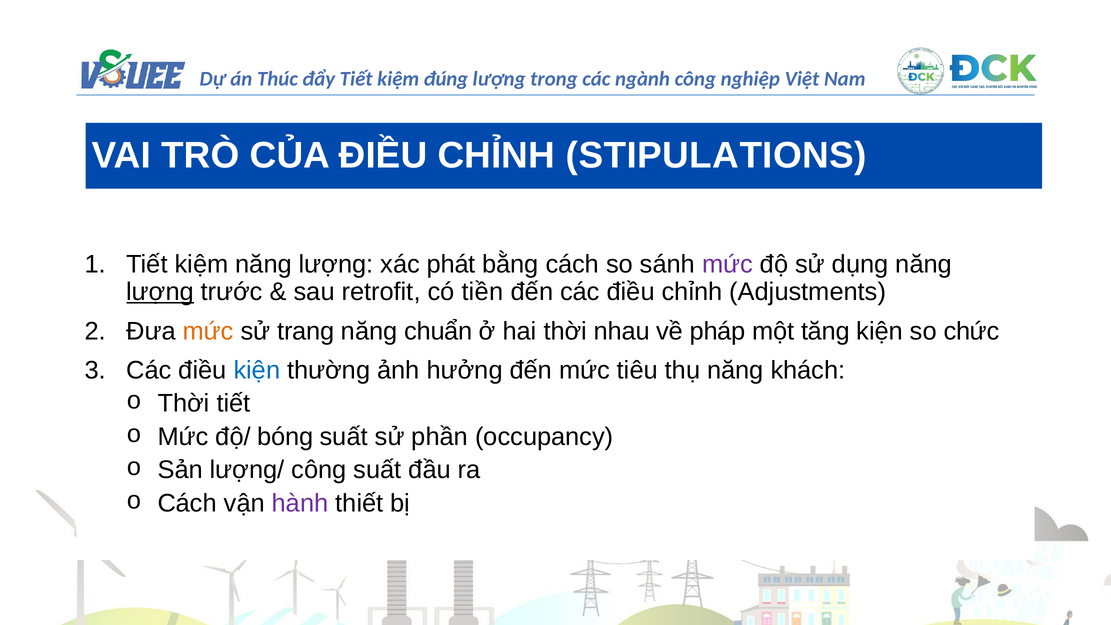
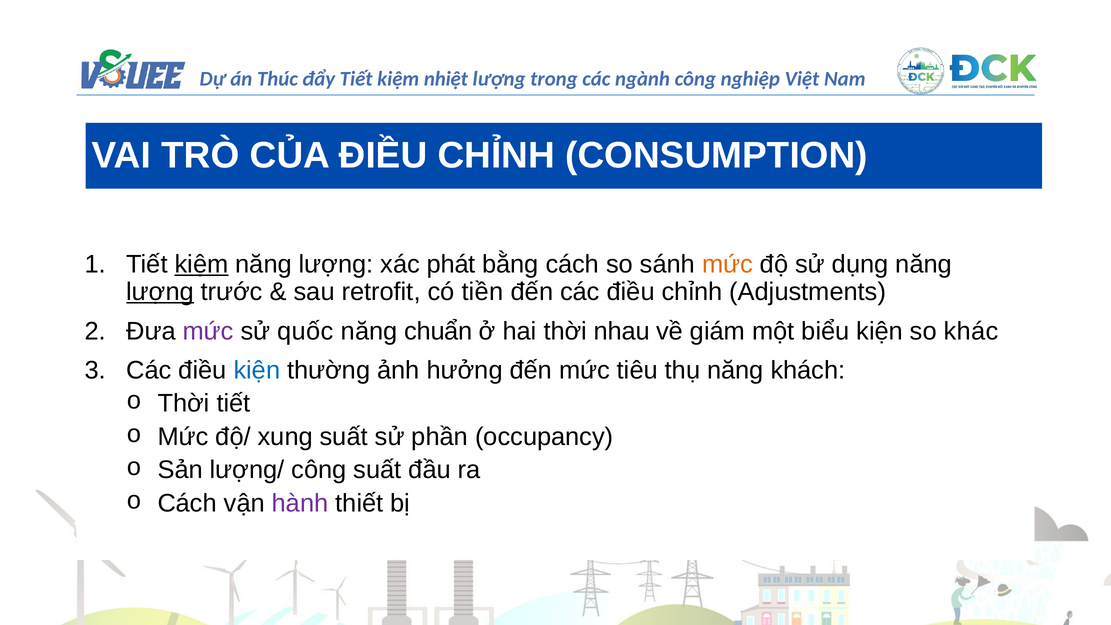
đúng: đúng -> nhiệt
STIPULATIONS: STIPULATIONS -> CONSUMPTION
kiệm at (202, 265) underline: none -> present
mức at (728, 265) colour: purple -> orange
mức at (208, 331) colour: orange -> purple
trang: trang -> quốc
pháp: pháp -> giám
tăng: tăng -> biểu
chức: chức -> khác
bóng: bóng -> xung
